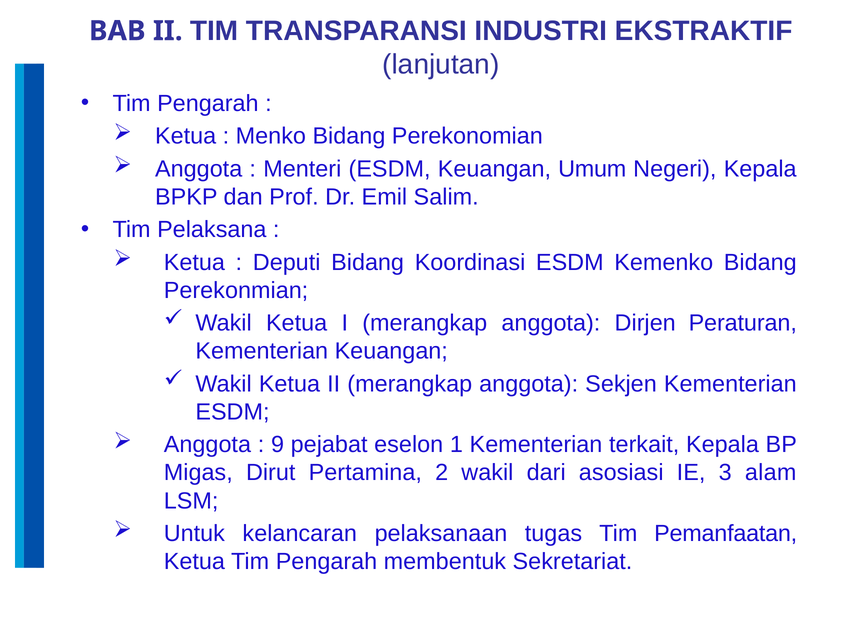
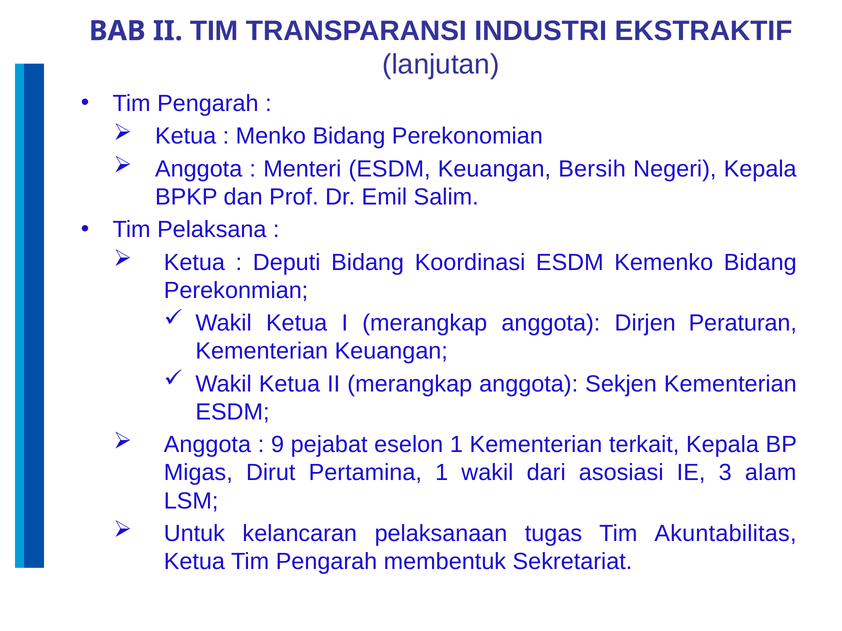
Umum: Umum -> Bersih
Pertamina 2: 2 -> 1
Pemanfaatan: Pemanfaatan -> Akuntabilitas
